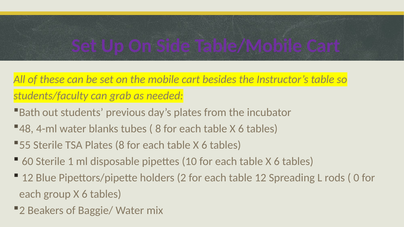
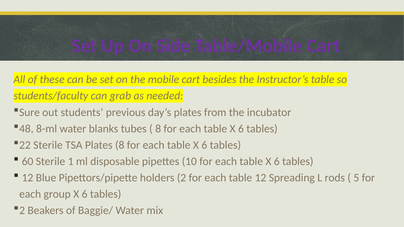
Bath: Bath -> Sure
4-ml: 4-ml -> 8-ml
55: 55 -> 22
0: 0 -> 5
